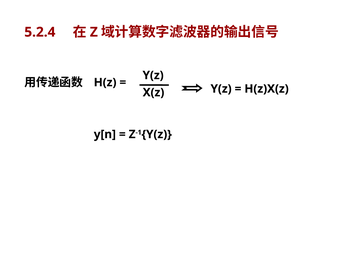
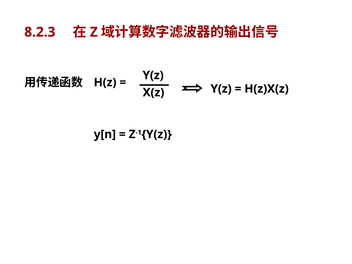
5.2.4: 5.2.4 -> 8.2.3
